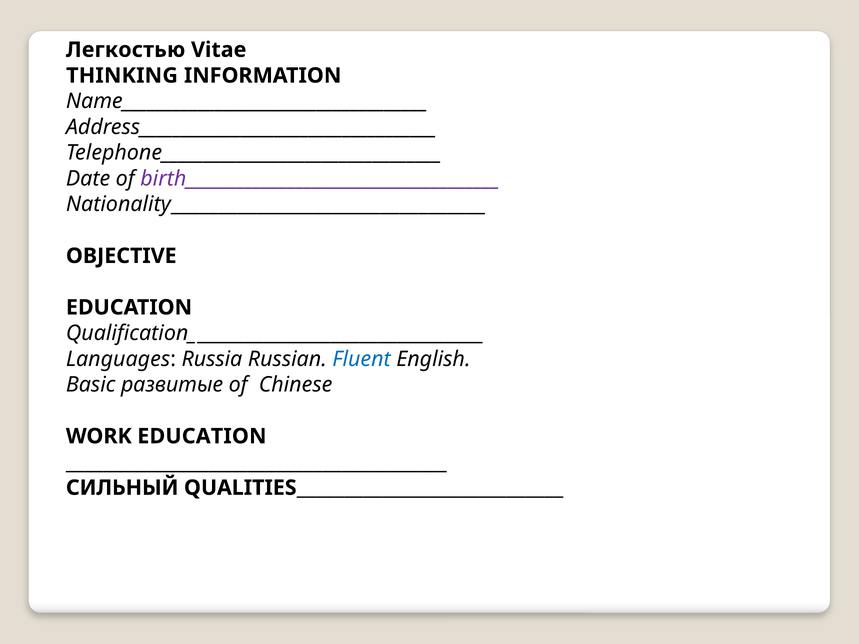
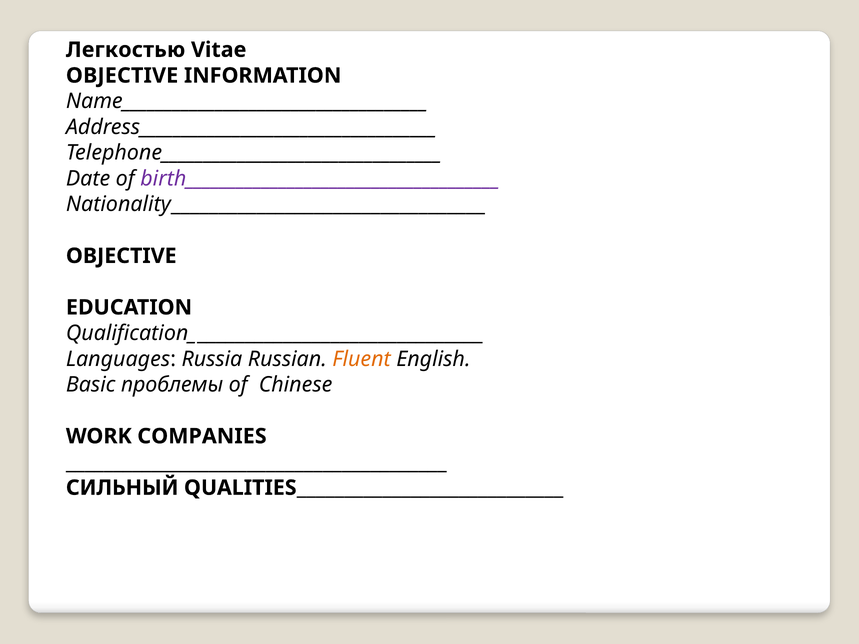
THINKING at (122, 76): THINKING -> OBJECTIVE
Fluent colour: blue -> orange
развитые: развитые -> проблемы
WORK EDUCATION: EDUCATION -> COMPANIES
